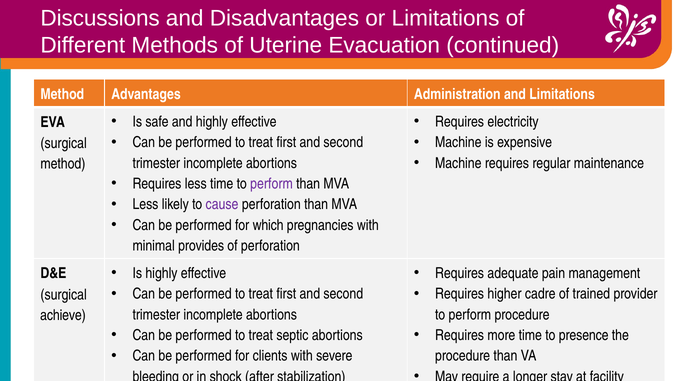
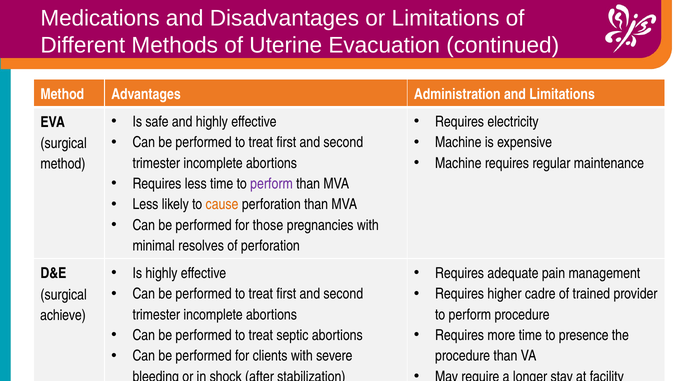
Discussions: Discussions -> Medications
cause colour: purple -> orange
which: which -> those
provides: provides -> resolves
